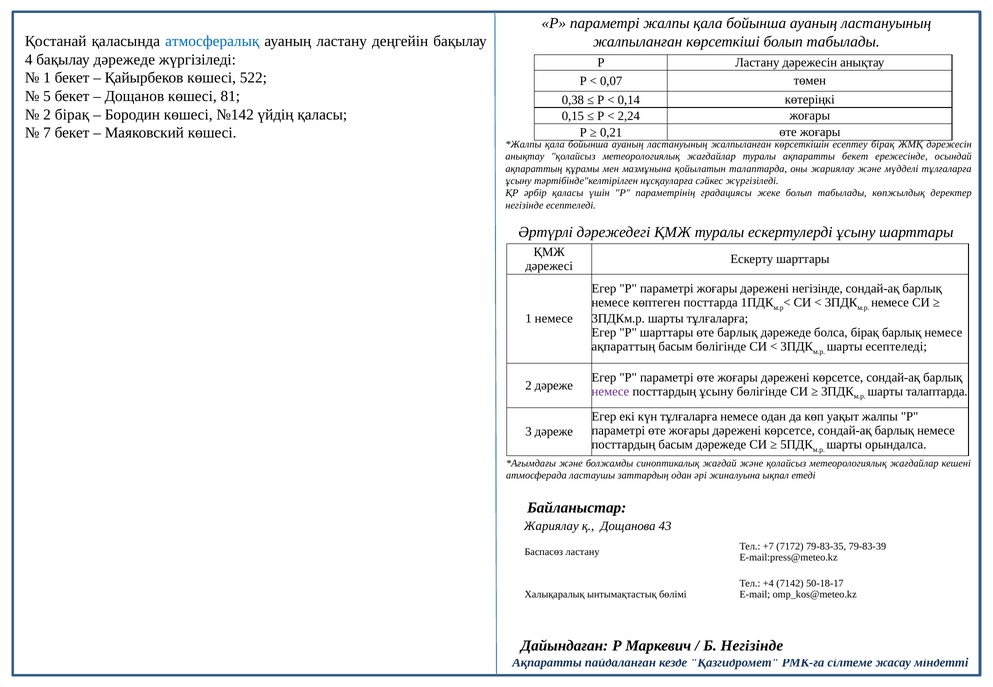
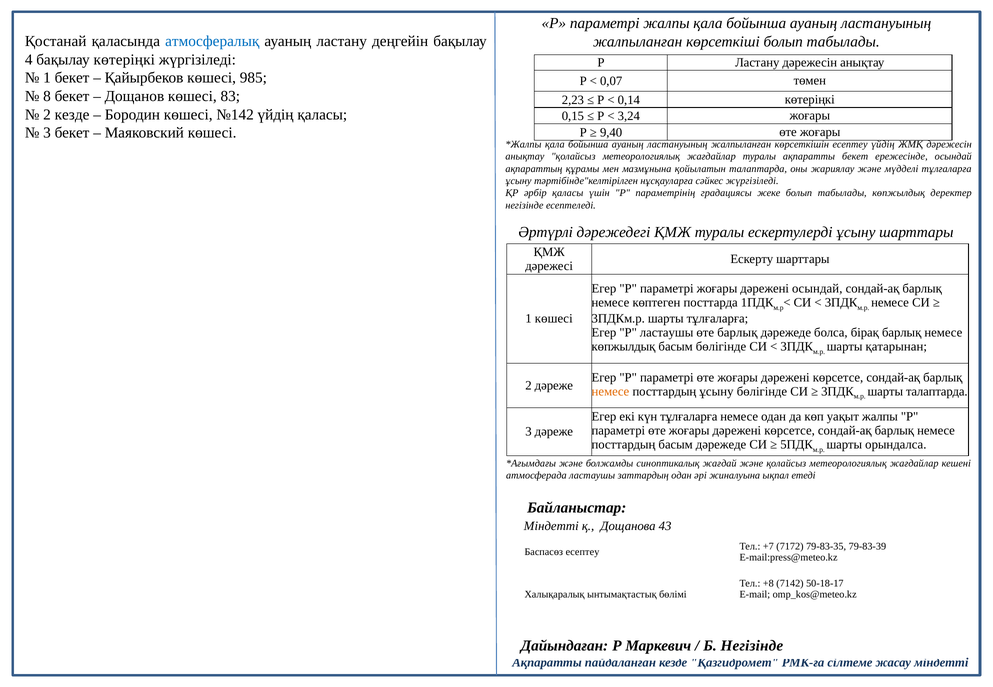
бақылау дәрежеде: дәрежеде -> көтеріңкі
522: 522 -> 985
5: 5 -> 8
81: 81 -> 83
0,38: 0,38 -> 2,23
2 бірақ: бірақ -> кезде
2,24: 2,24 -> 3,24
7 at (47, 133): 7 -> 3
0,21: 0,21 -> 9,40
есептеу бірақ: бірақ -> үйдің
дәрежені негізінде: негізінде -> осындай
1 немесе: немесе -> көшесі
P шарттары: шарттары -> ластаушы
ақпараттың at (623, 347): ақпараттың -> көпжылдық
шарты есептеледі: есептеледі -> қатарынан
немесе at (610, 392) colour: purple -> orange
Жариялау at (551, 526): Жариялау -> Міндетті
Баспасөз ластану: ластану -> есептеу
+4: +4 -> +8
